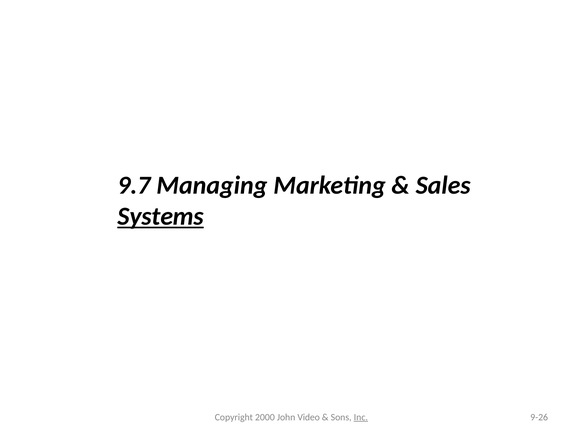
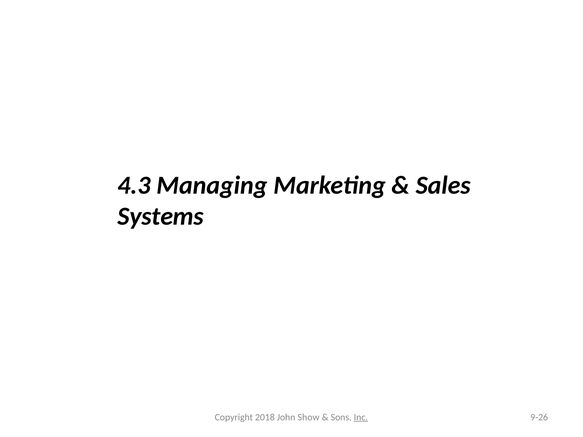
9.7: 9.7 -> 4.3
Systems underline: present -> none
2000: 2000 -> 2018
Video: Video -> Show
